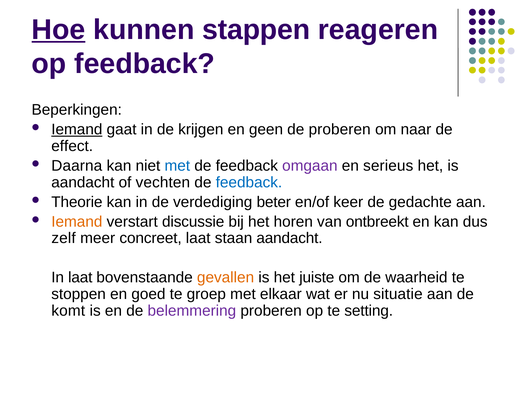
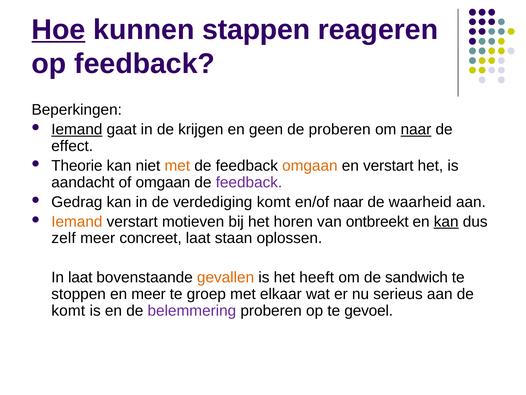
naar at (416, 129) underline: none -> present
Daarna: Daarna -> Theorie
met at (177, 166) colour: blue -> orange
omgaan at (310, 166) colour: purple -> orange
en serieus: serieus -> verstart
of vechten: vechten -> omgaan
feedback at (249, 182) colour: blue -> purple
Theorie: Theorie -> Gedrag
verdediging beter: beter -> komt
en/of keer: keer -> naar
gedachte: gedachte -> waarheid
discussie: discussie -> motieven
kan at (446, 221) underline: none -> present
staan aandacht: aandacht -> oplossen
juiste: juiste -> heeft
waarheid: waarheid -> sandwich
en goed: goed -> meer
situatie: situatie -> serieus
setting: setting -> gevoel
